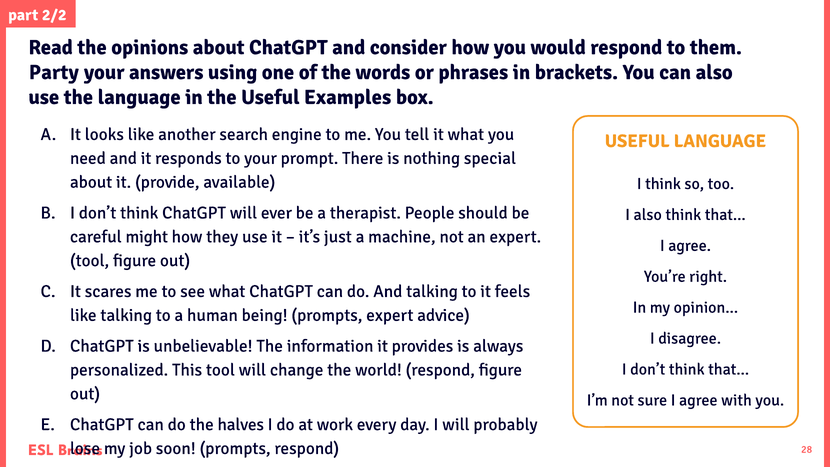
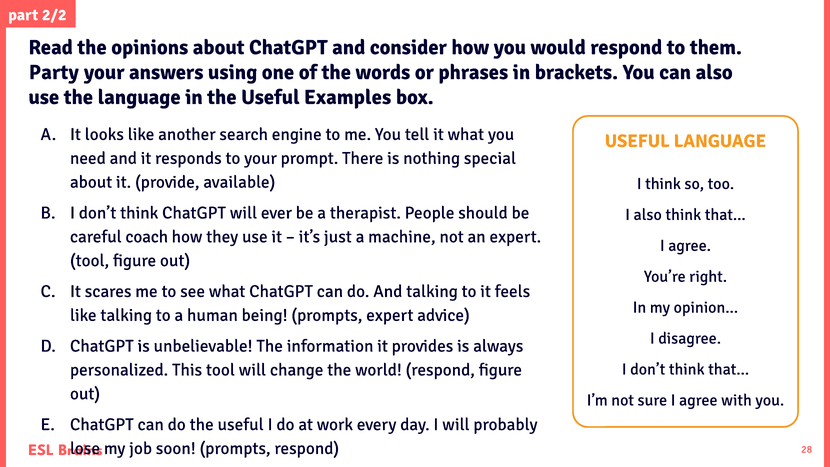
might: might -> coach
do the halves: halves -> useful
